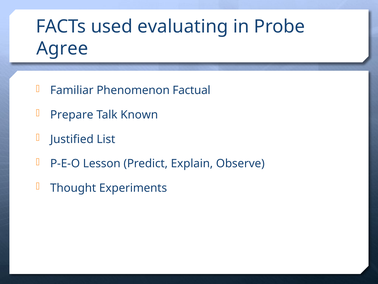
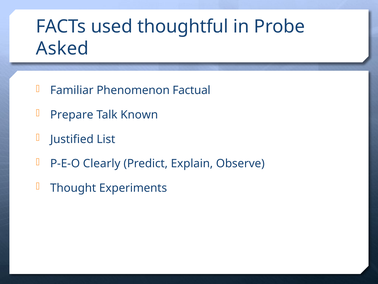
evaluating: evaluating -> thoughtful
Agree: Agree -> Asked
Lesson: Lesson -> Clearly
